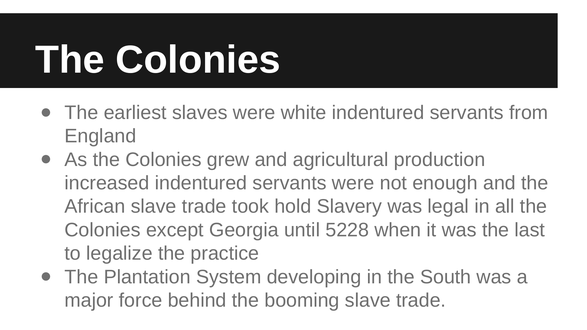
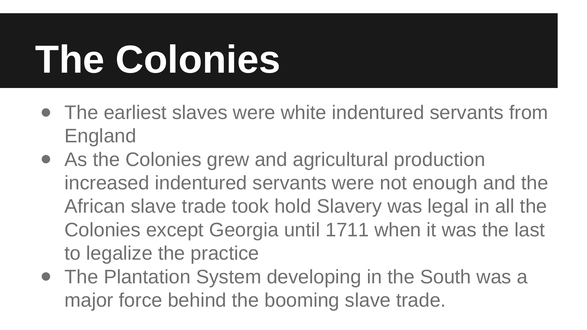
5228: 5228 -> 1711
